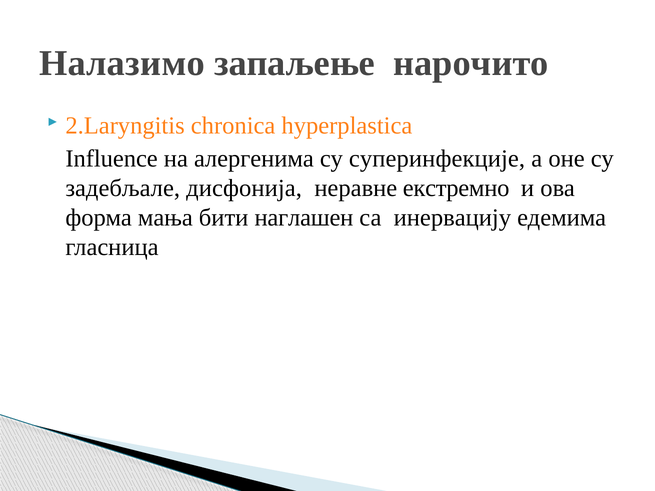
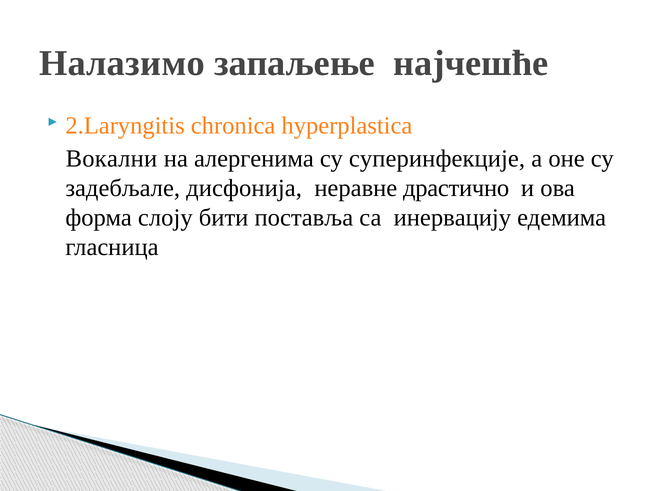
нарочито: нарочито -> најчешће
Influence: Influence -> Вокални
екстремно: екстремно -> драстично
мања: мања -> слоју
наглашен: наглашен -> поставља
